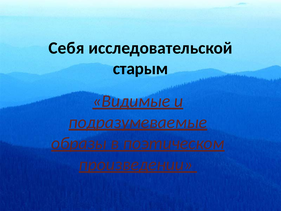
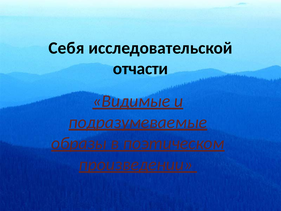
старым: старым -> отчасти
